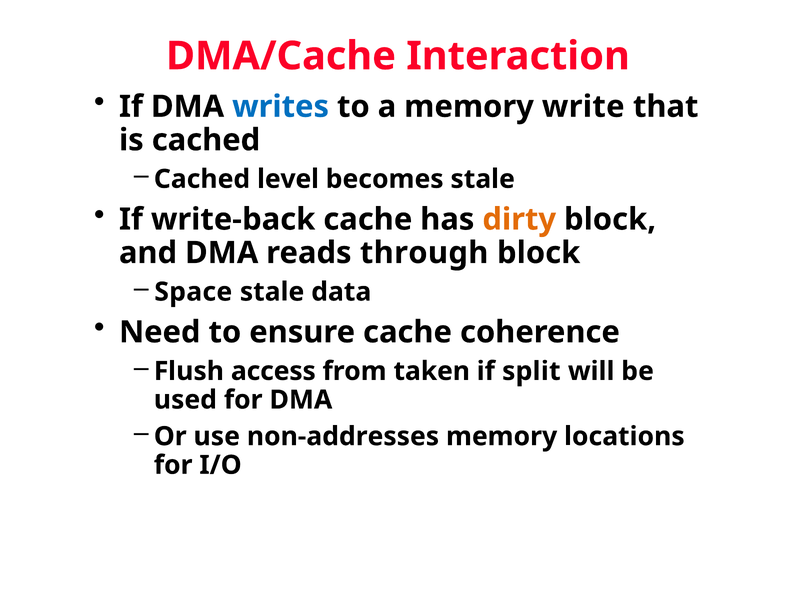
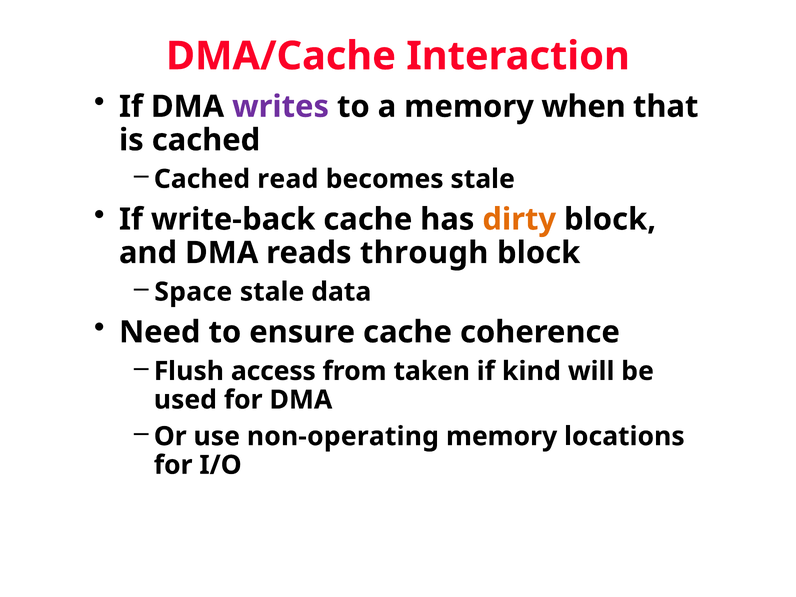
writes colour: blue -> purple
write: write -> when
level: level -> read
split: split -> kind
non-addresses: non-addresses -> non-operating
